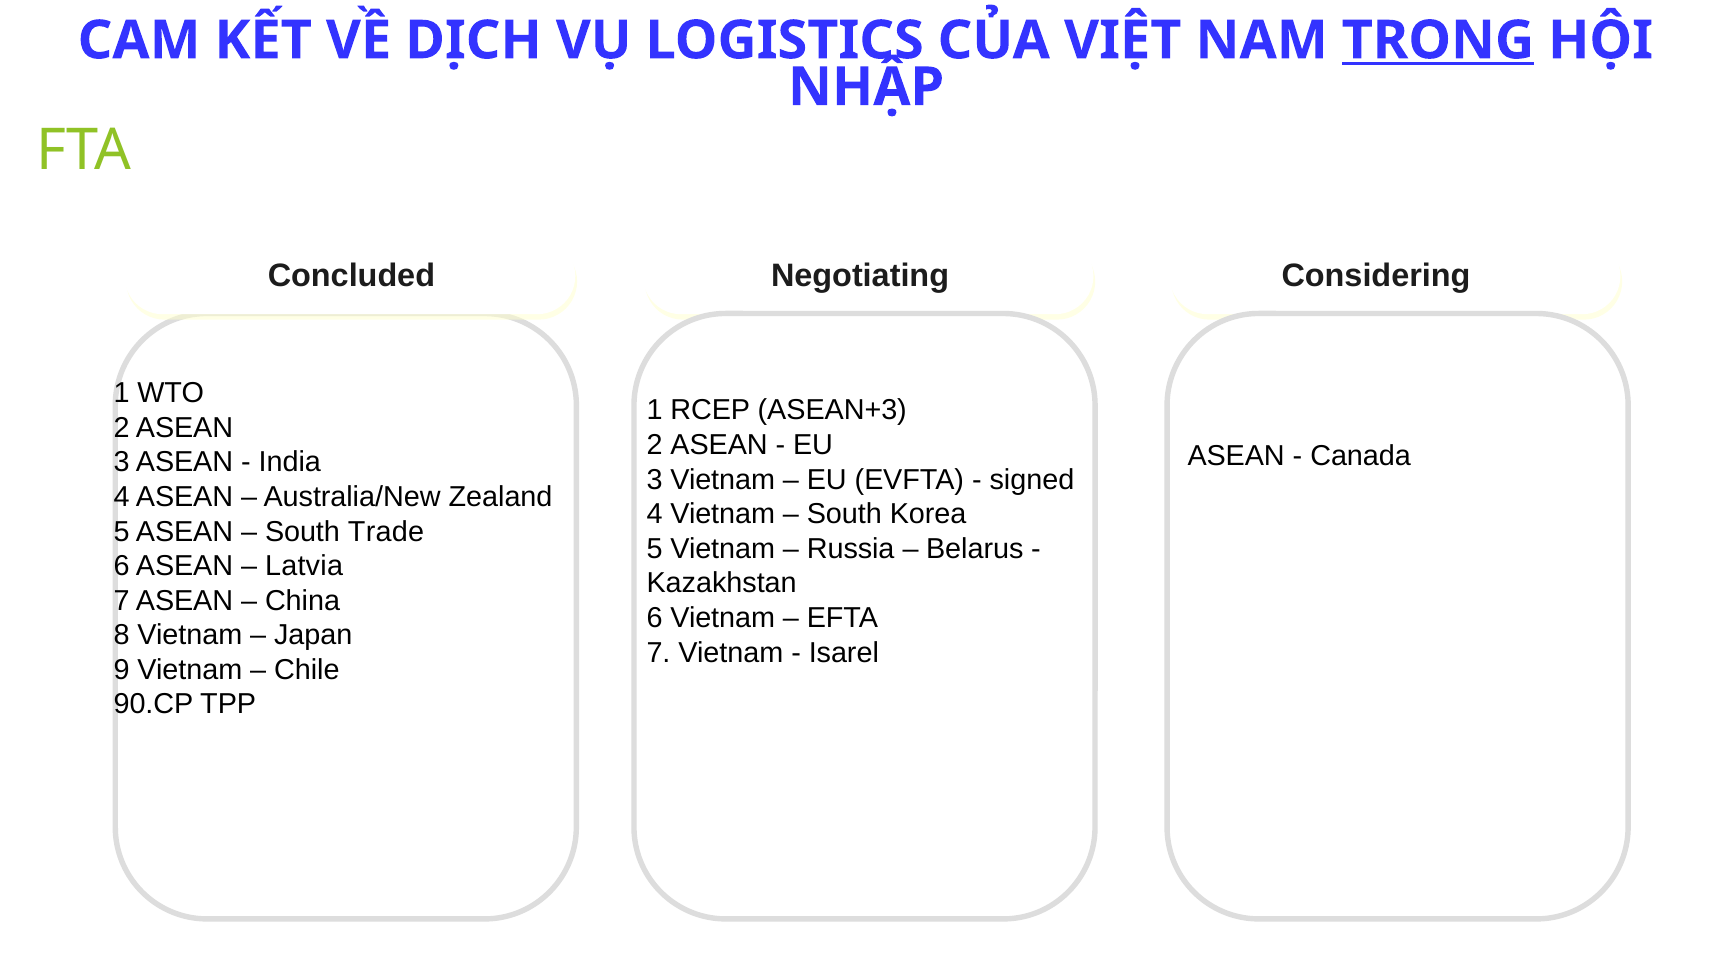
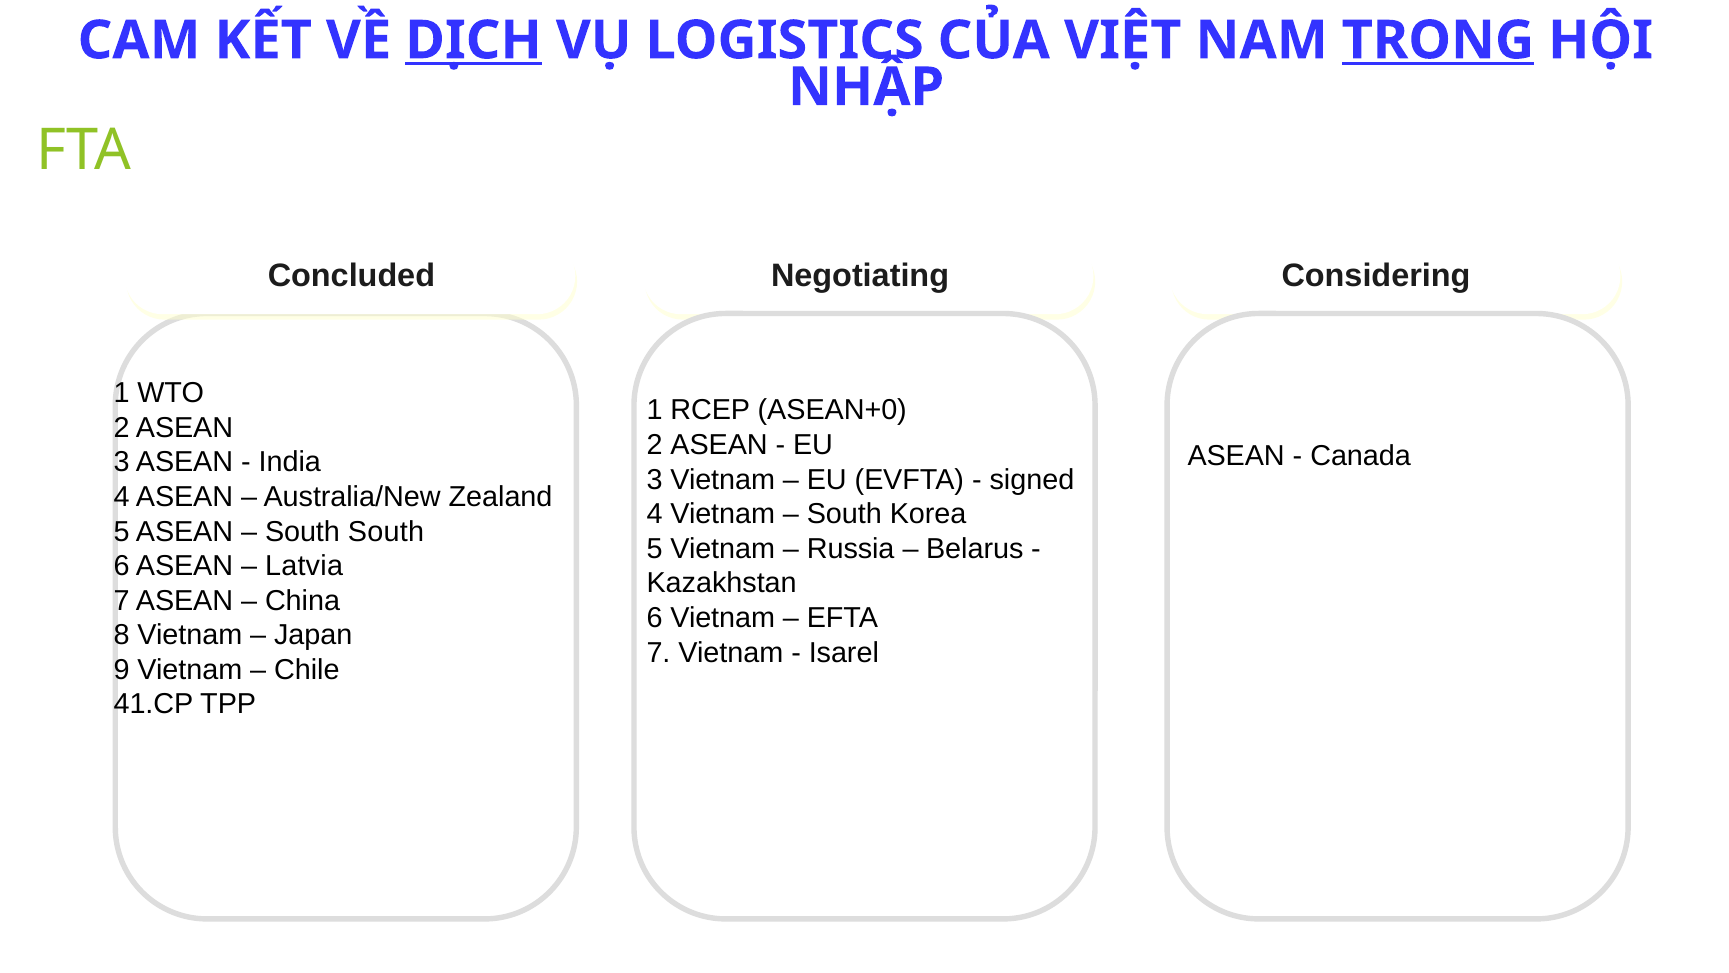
DỊCH underline: none -> present
ASEAN+3: ASEAN+3 -> ASEAN+0
South Trade: Trade -> South
90.CP: 90.CP -> 41.CP
